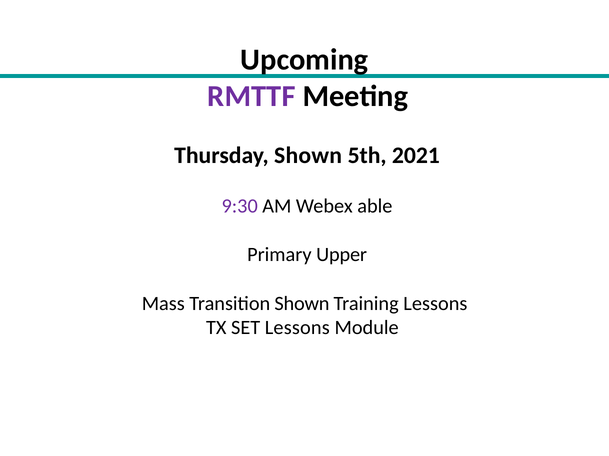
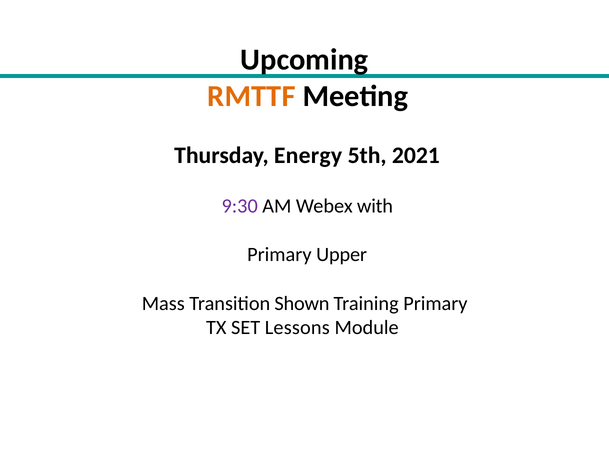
RMTTF colour: purple -> orange
Thursday Shown: Shown -> Energy
able: able -> with
Training Lessons: Lessons -> Primary
